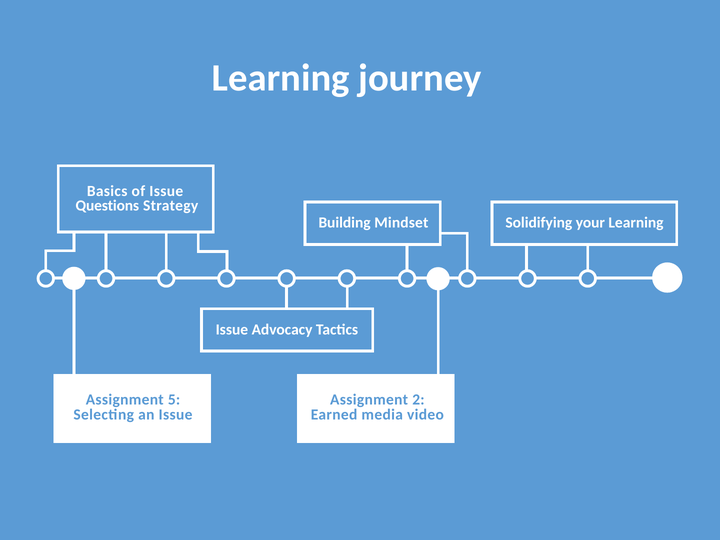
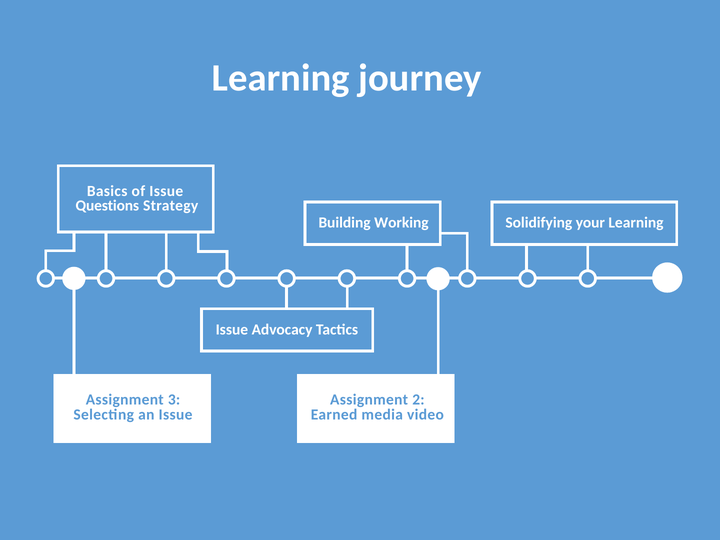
Mindset: Mindset -> Working
5: 5 -> 3
